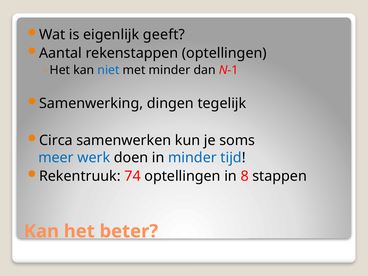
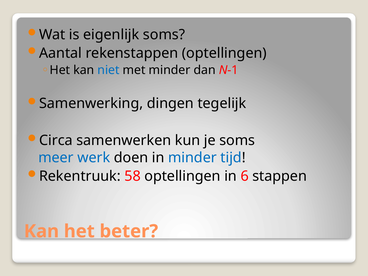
eigenlijk geeft: geeft -> soms
74: 74 -> 58
8: 8 -> 6
